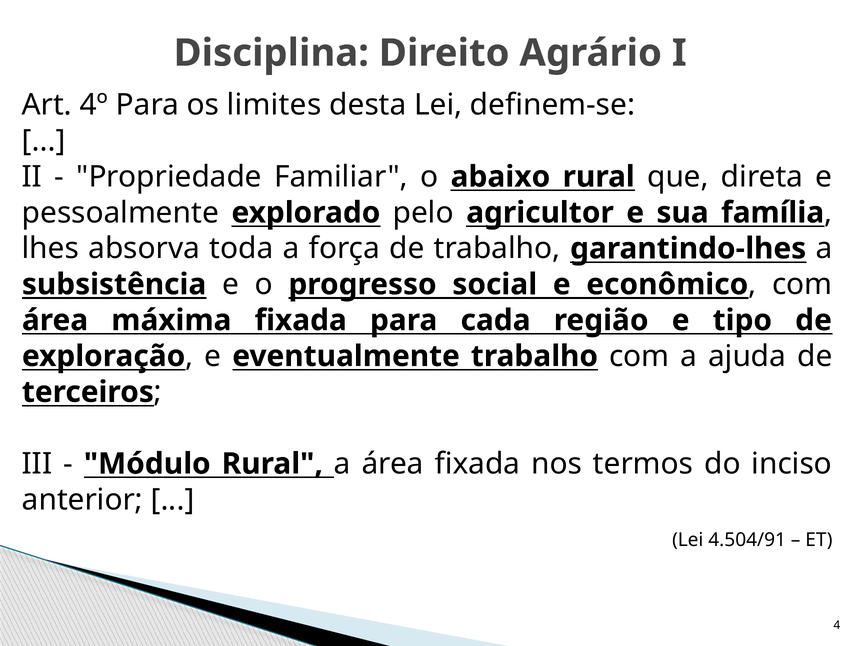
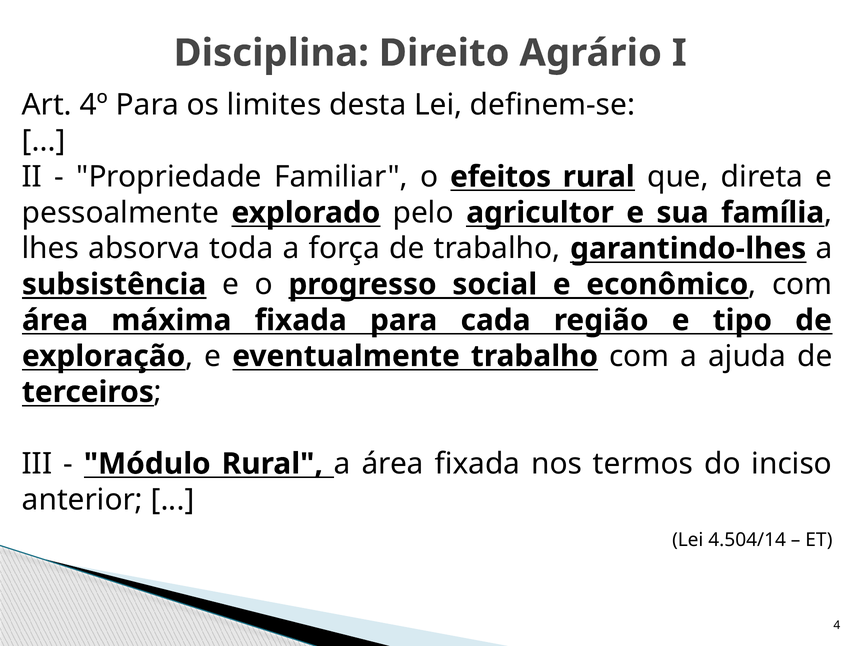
abaixo: abaixo -> efeitos
4.504/91: 4.504/91 -> 4.504/14
